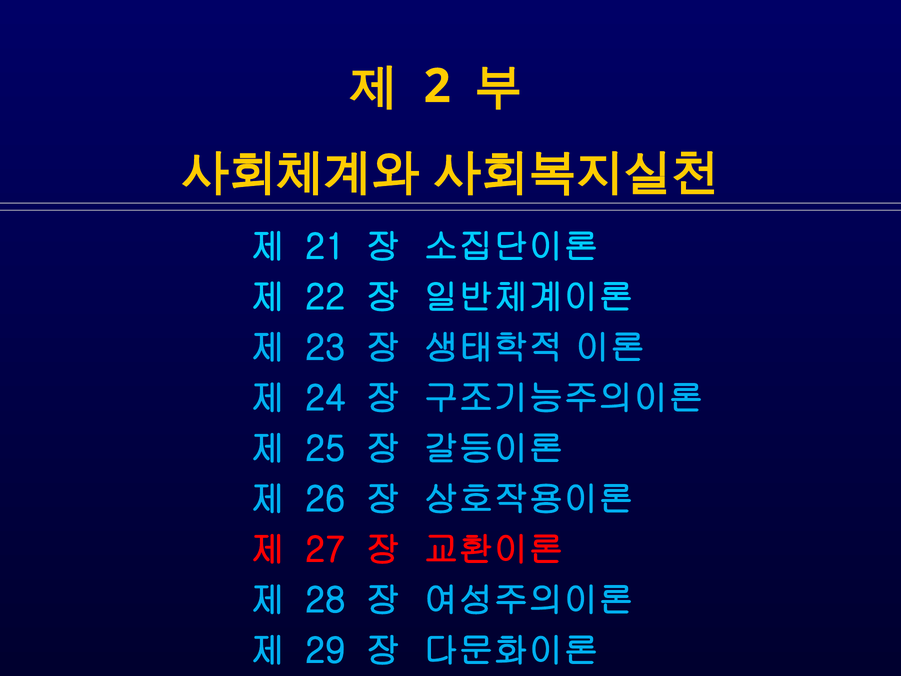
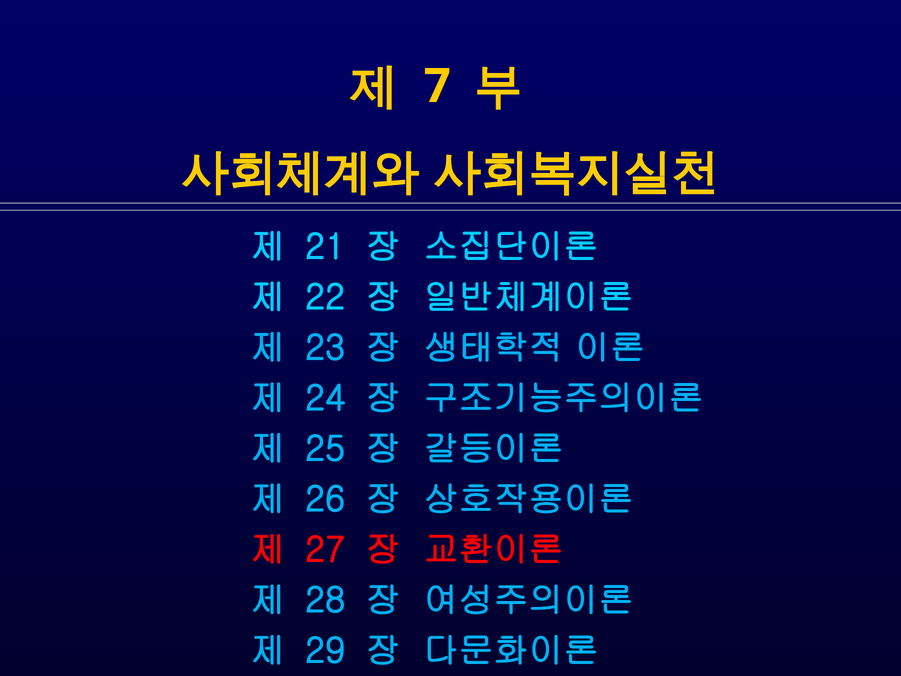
2: 2 -> 7
